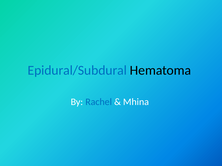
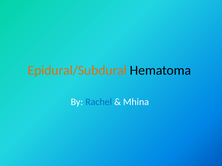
Epidural/Subdural colour: blue -> orange
